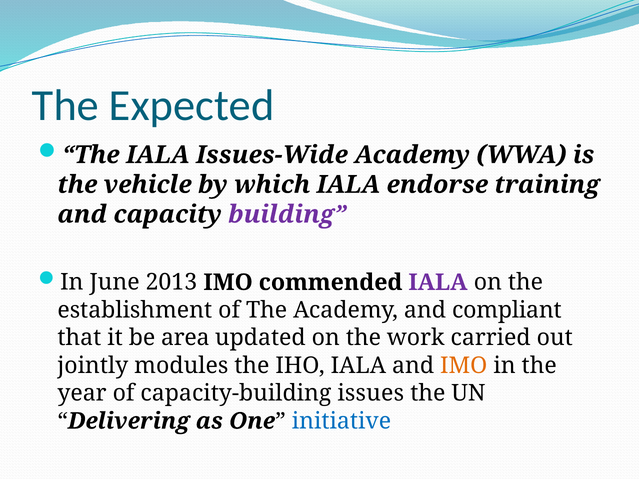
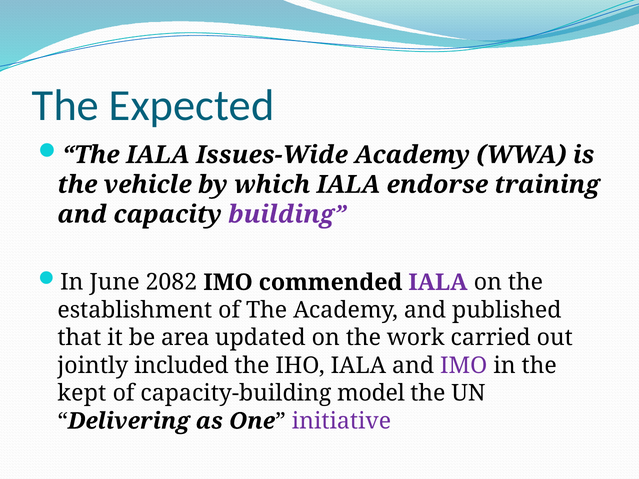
2013: 2013 -> 2082
compliant: compliant -> published
modules: modules -> included
IMO at (464, 366) colour: orange -> purple
year: year -> kept
issues: issues -> model
initiative colour: blue -> purple
